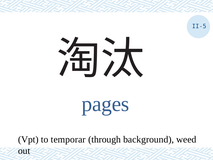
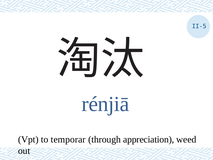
pages: pages -> rénjiā
background: background -> appreciation
